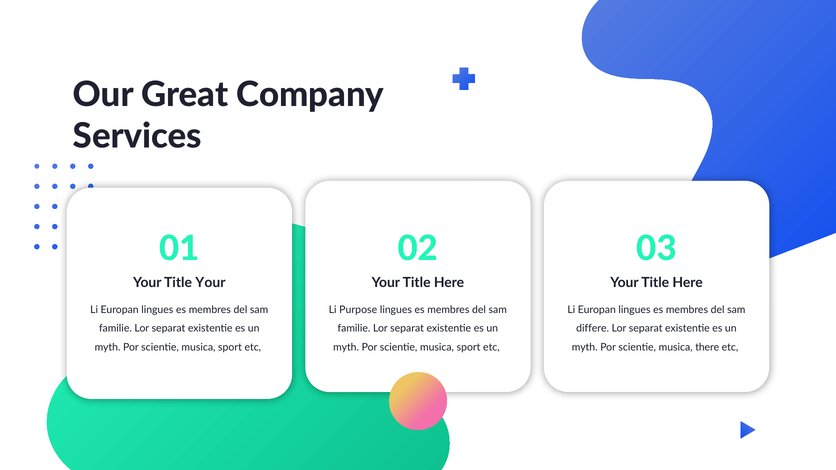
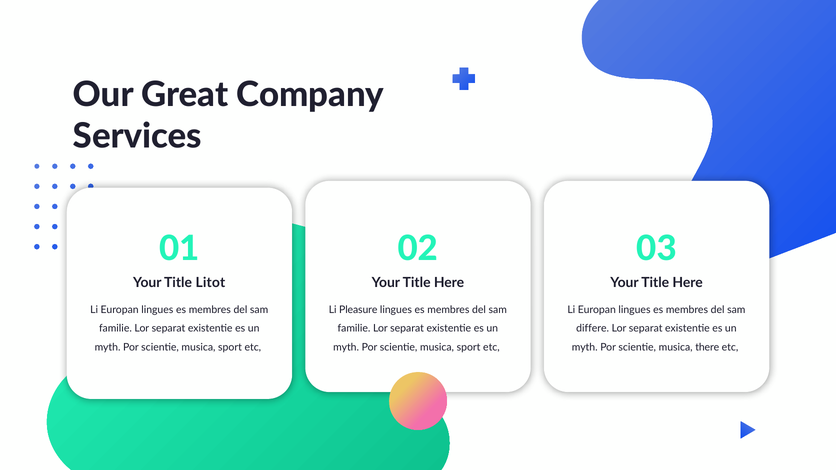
Title Your: Your -> Litot
Purpose: Purpose -> Pleasure
